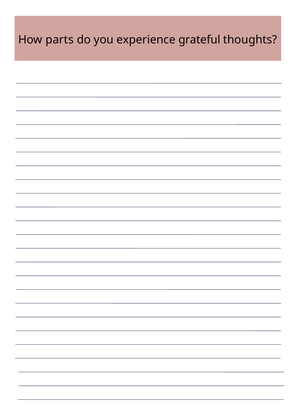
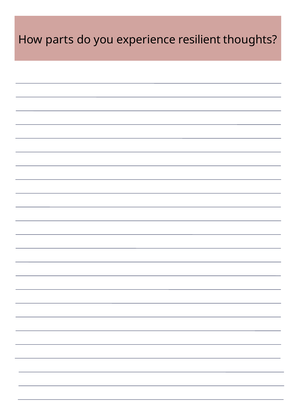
grateful: grateful -> resilient
